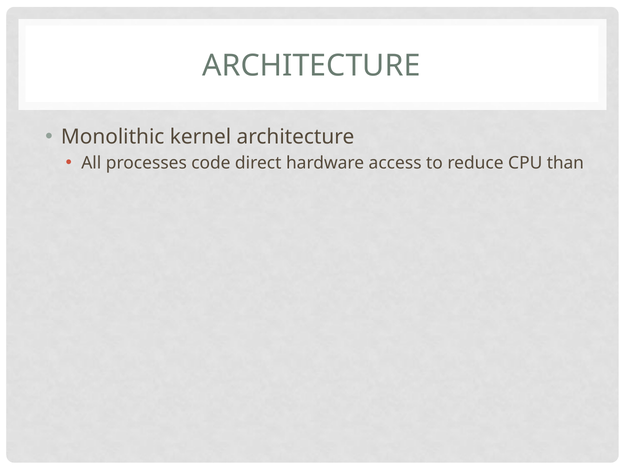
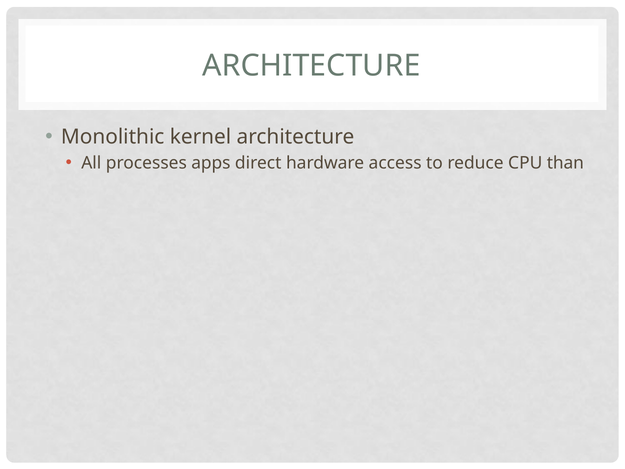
code: code -> apps
